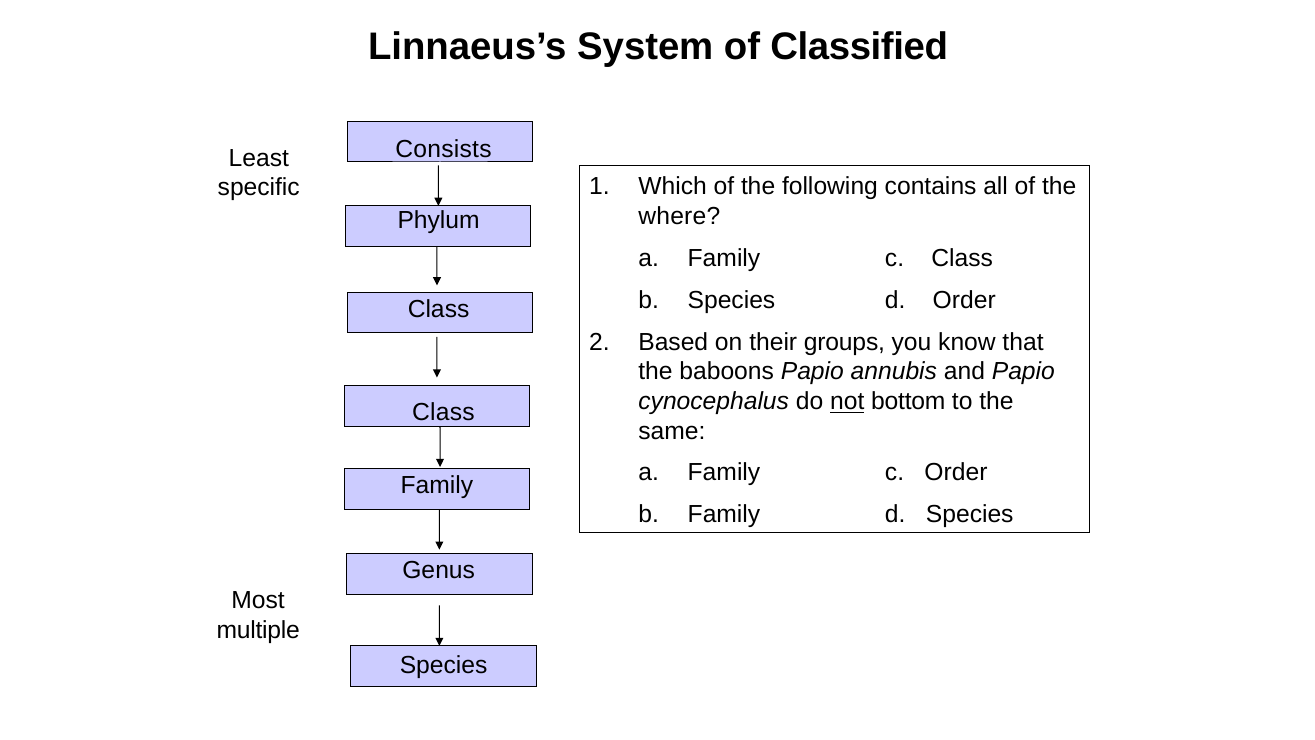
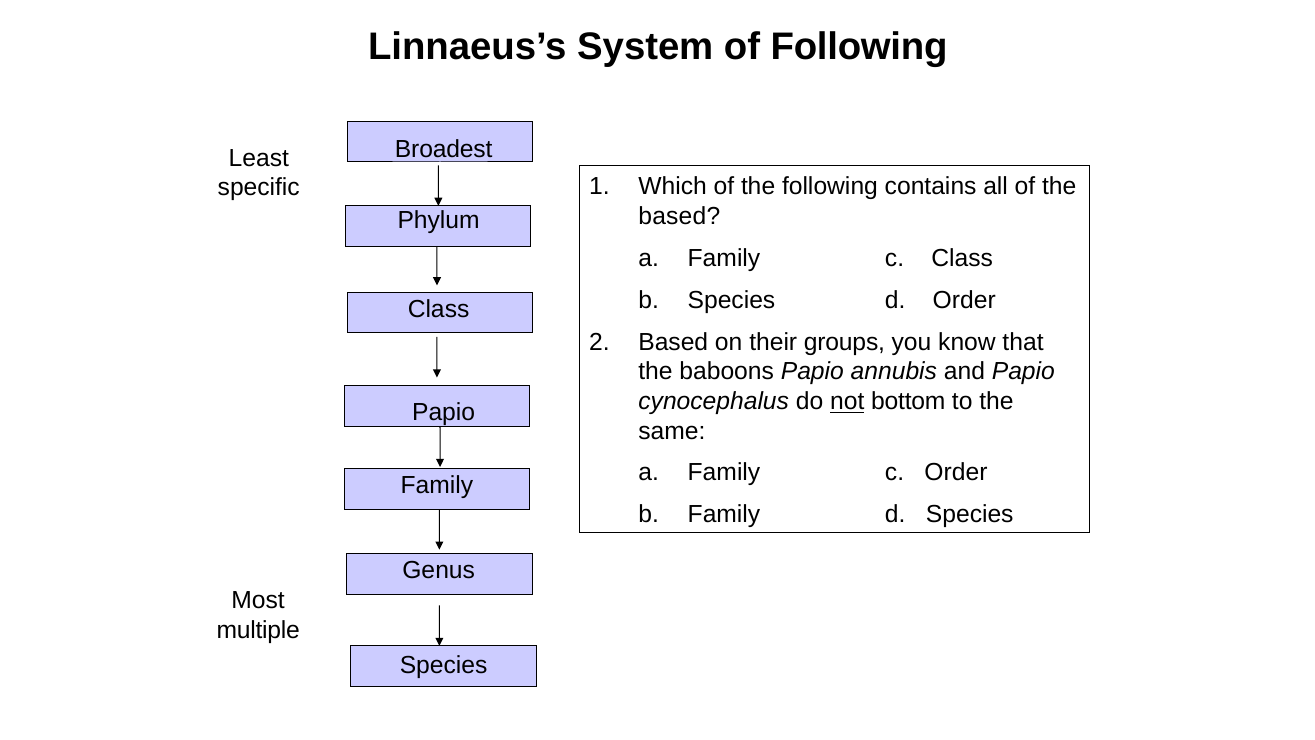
of Classified: Classified -> Following
Consists: Consists -> Broadest
where at (679, 216): where -> based
Class at (443, 412): Class -> Papio
